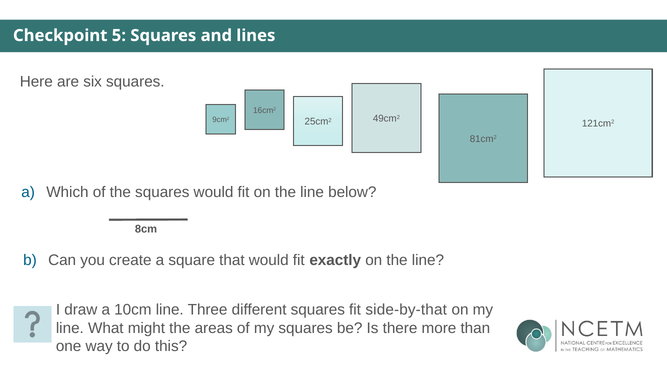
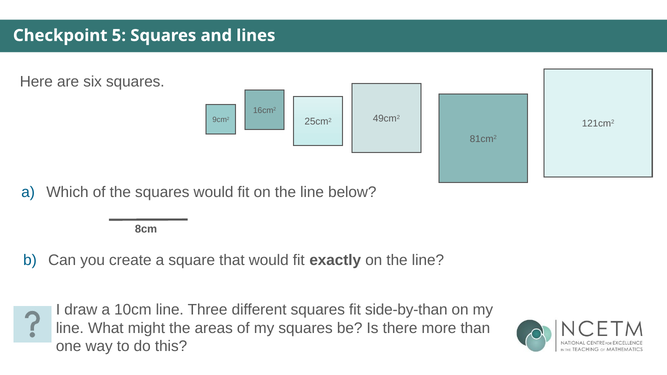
side-by-that: side-by-that -> side-by-than
